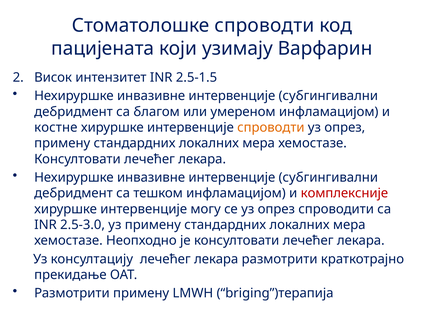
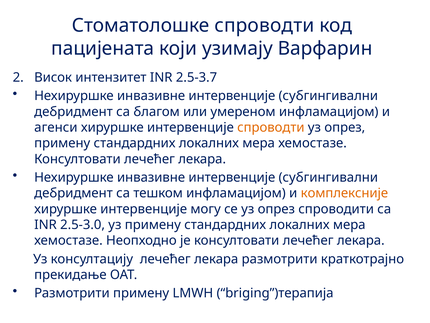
2.5-1.5: 2.5-1.5 -> 2.5-3.7
костне: костне -> агенси
комплексније colour: red -> orange
